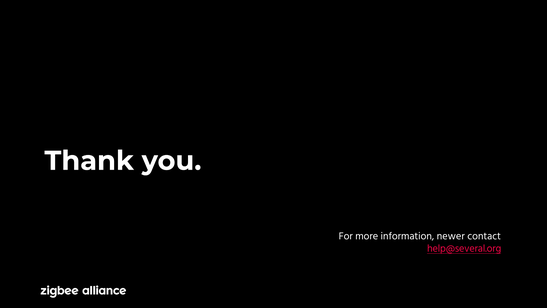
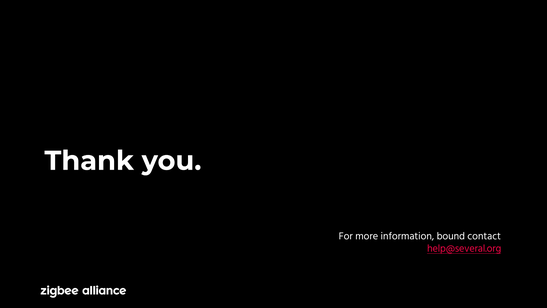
newer: newer -> bound
